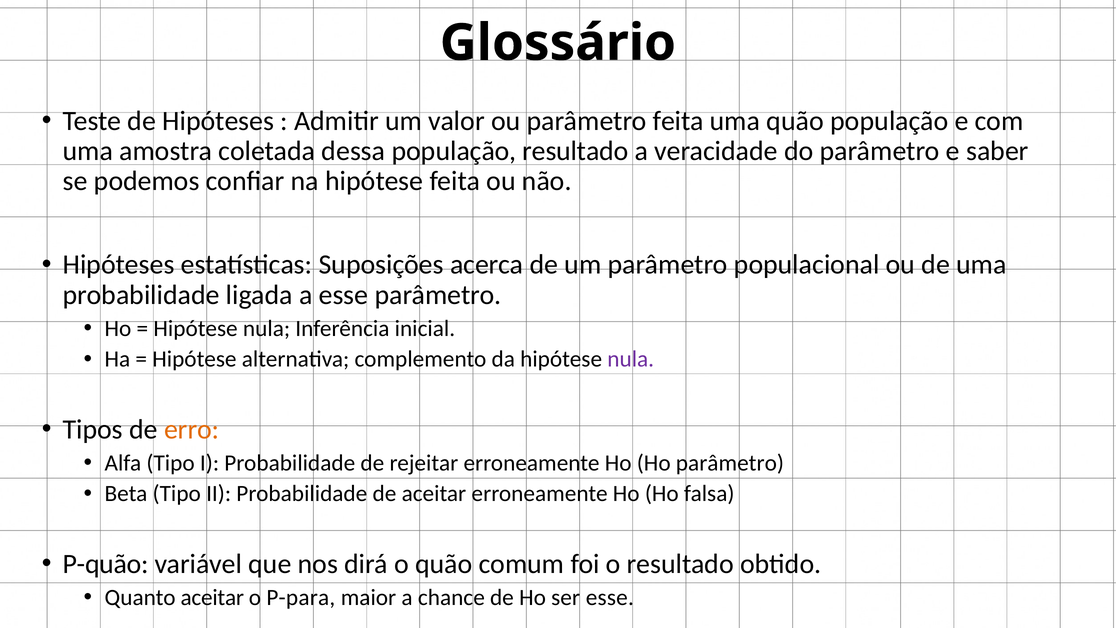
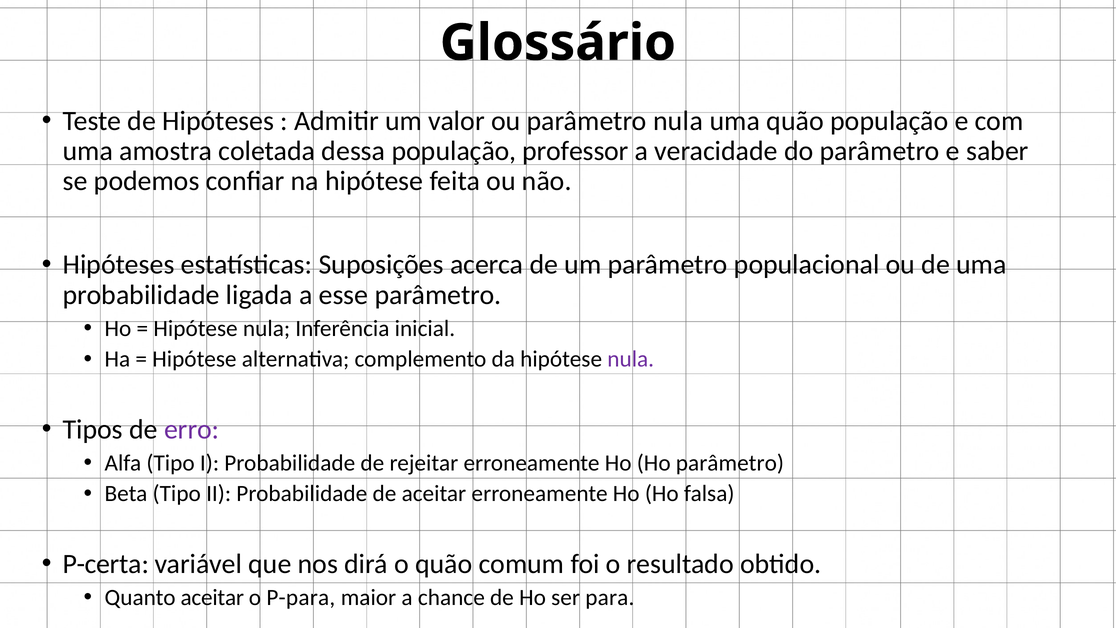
parâmetro feita: feita -> nula
população resultado: resultado -> professor
erro colour: orange -> purple
P-quão: P-quão -> P-certa
ser esse: esse -> para
